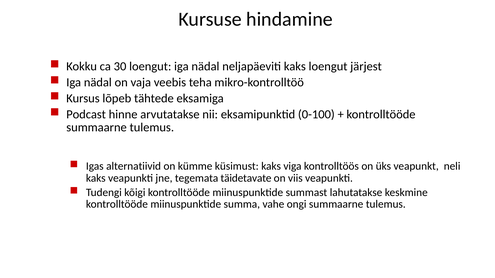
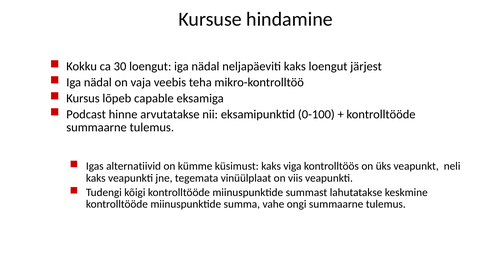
tähtede: tähtede -> capable
täidetavate: täidetavate -> vinüülplaat
